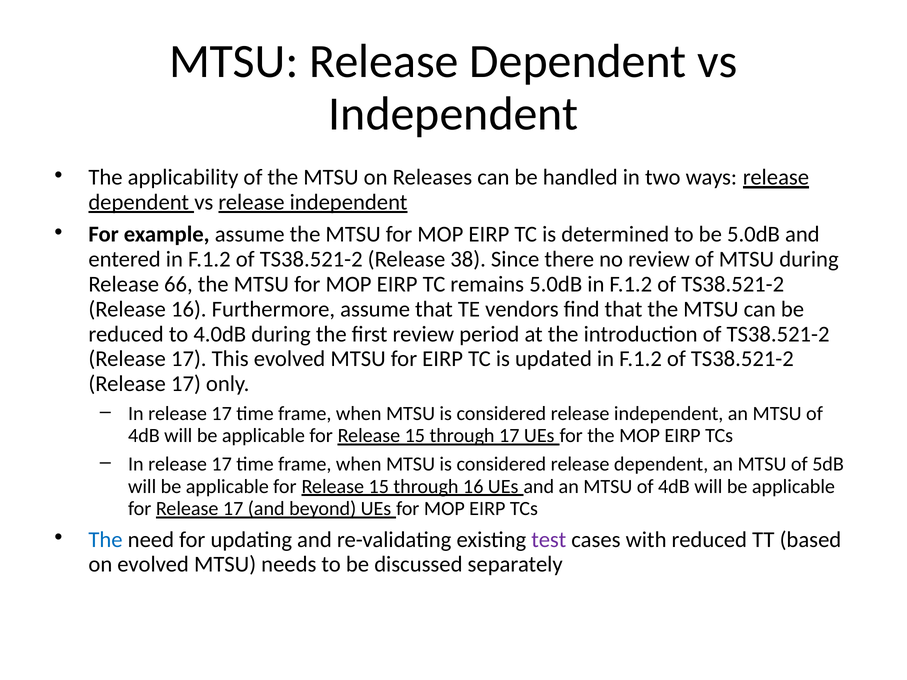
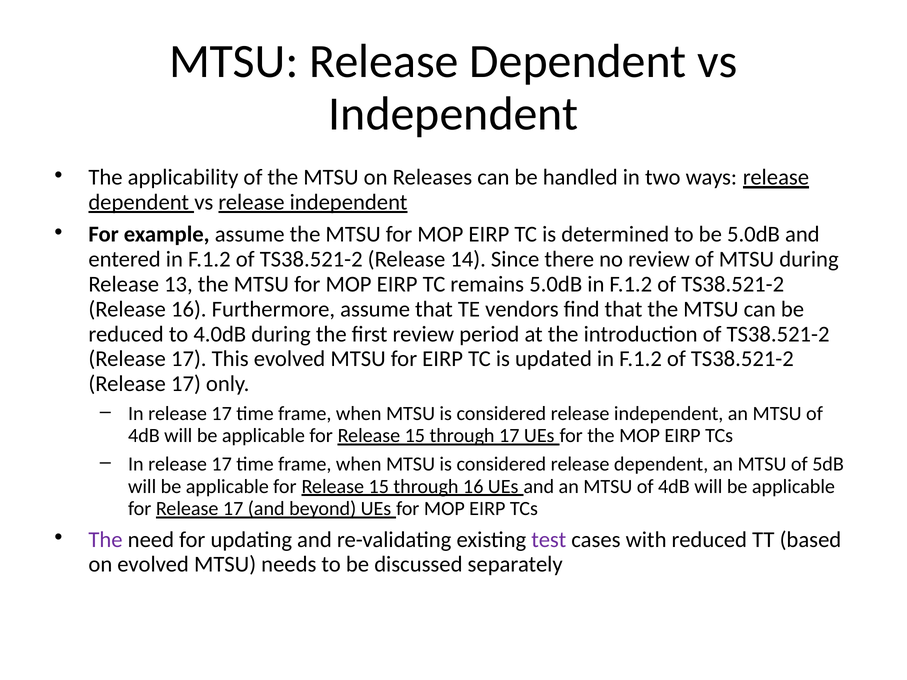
38: 38 -> 14
66: 66 -> 13
The at (106, 540) colour: blue -> purple
